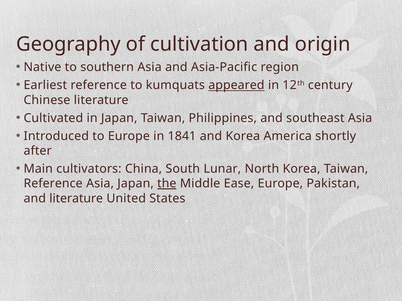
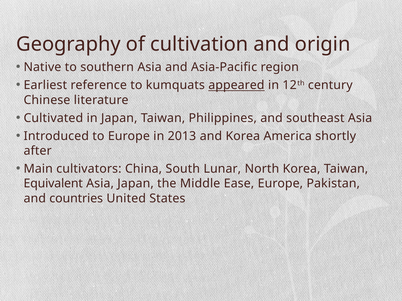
1841: 1841 -> 2013
Reference at (53, 184): Reference -> Equivalent
the underline: present -> none
and literature: literature -> countries
